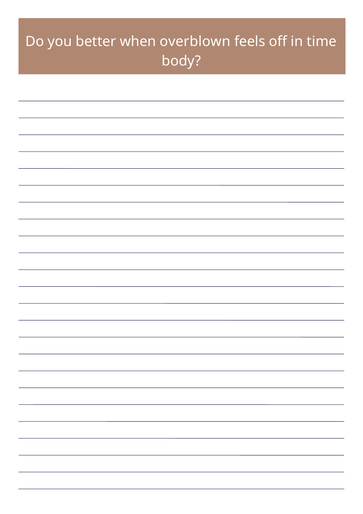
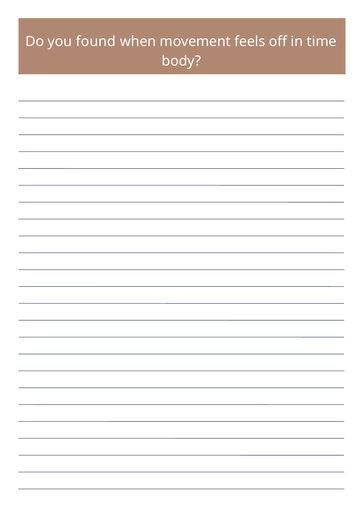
better: better -> found
overblown: overblown -> movement
